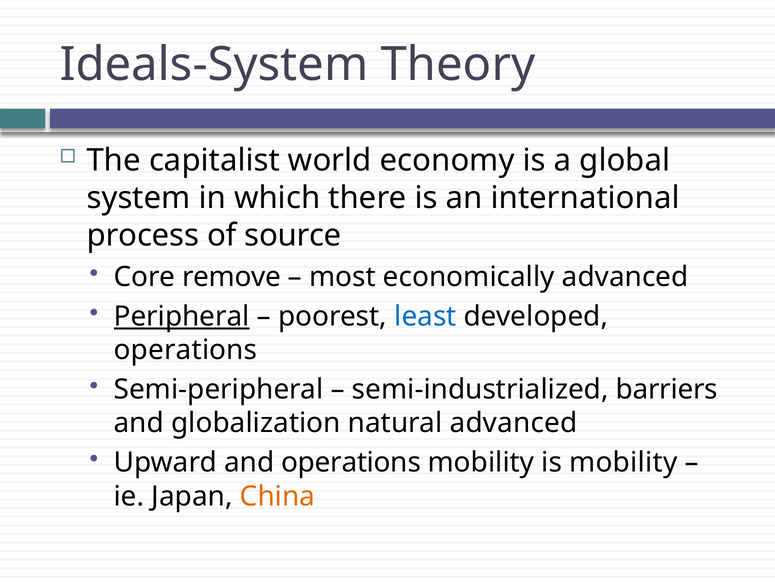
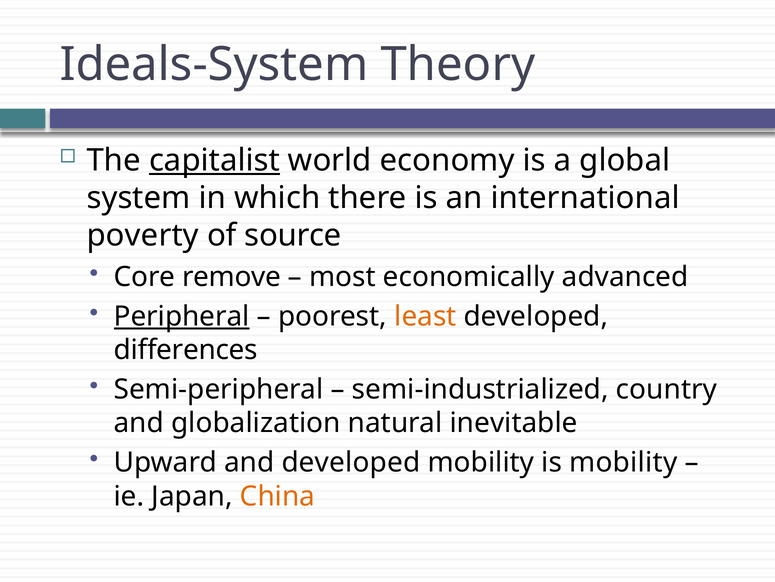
capitalist underline: none -> present
process: process -> poverty
least colour: blue -> orange
operations at (186, 350): operations -> differences
barriers: barriers -> country
natural advanced: advanced -> inevitable
and operations: operations -> developed
